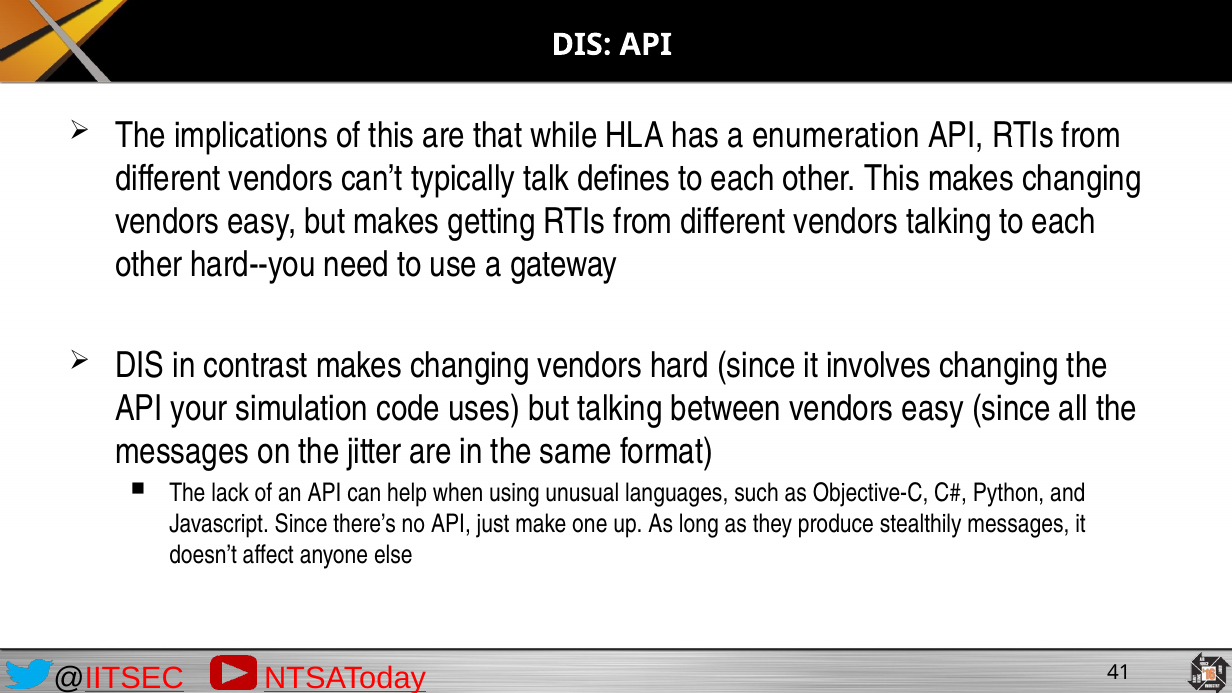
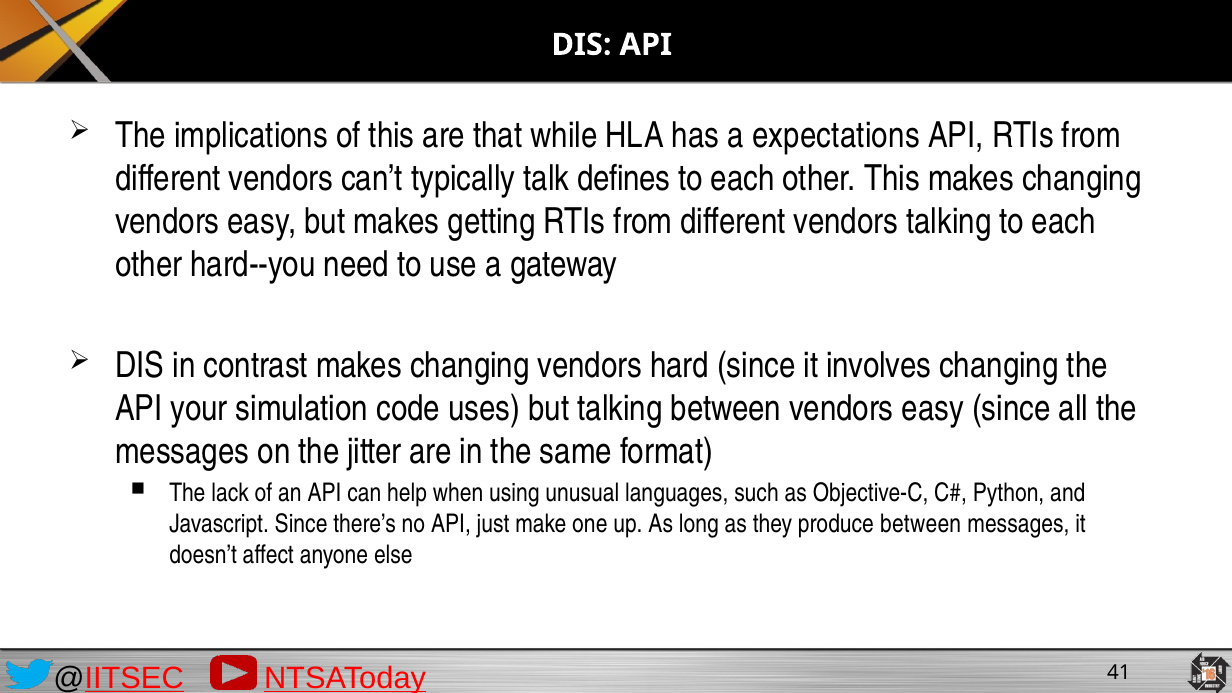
enumeration: enumeration -> expectations
produce stealthily: stealthily -> between
